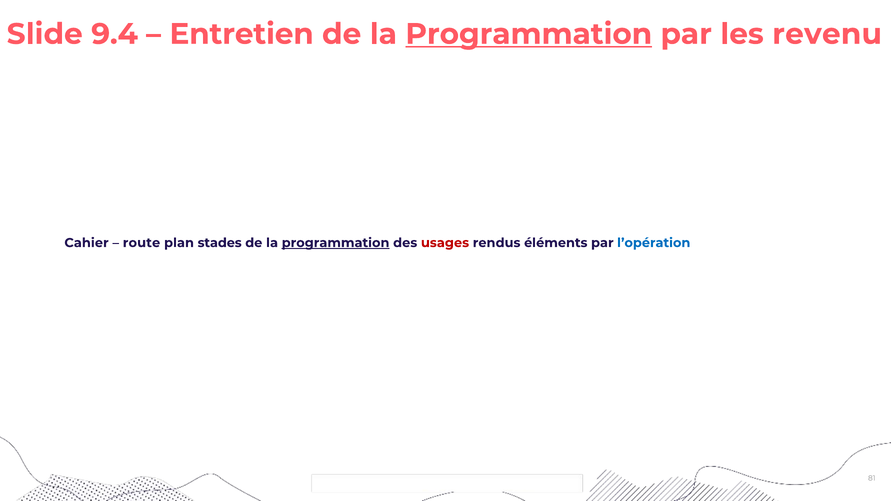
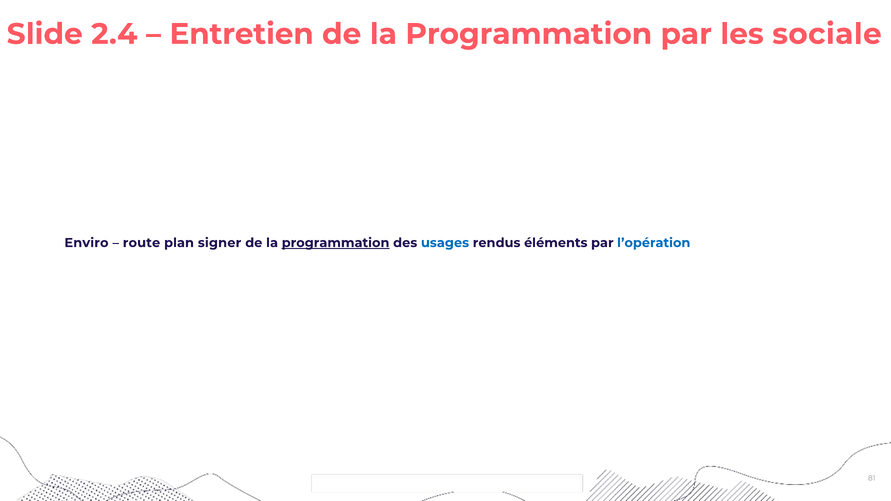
9.4: 9.4 -> 2.4
Programmation at (529, 34) underline: present -> none
revenu: revenu -> sociale
Cahier: Cahier -> Enviro
stades: stades -> signer
usages colour: red -> blue
